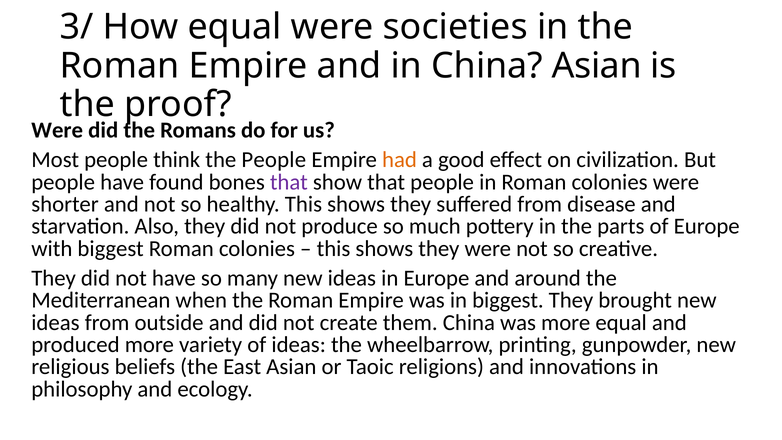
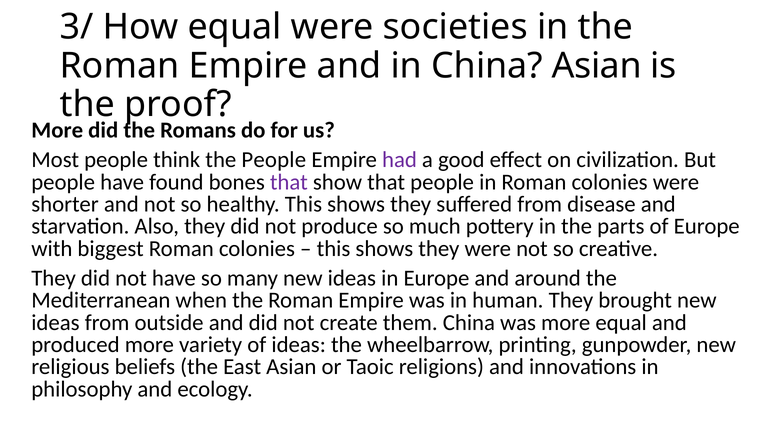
Were at (57, 130): Were -> More
had colour: orange -> purple
in biggest: biggest -> human
